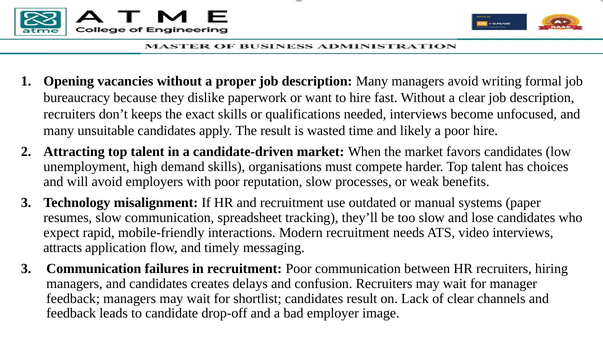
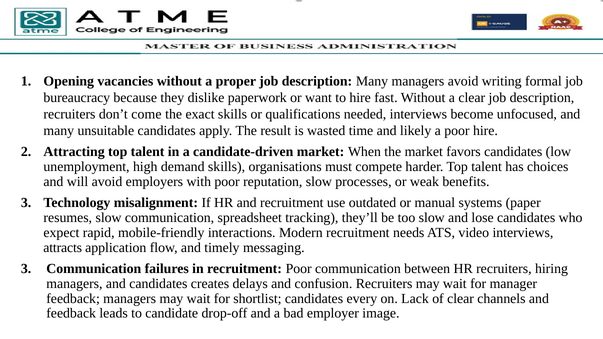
keeps: keeps -> come
candidates result: result -> every
